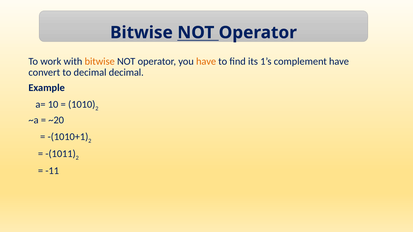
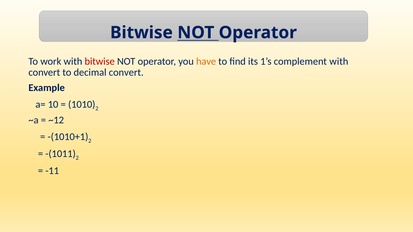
bitwise at (100, 61) colour: orange -> red
complement have: have -> with
decimal decimal: decimal -> convert
~20: ~20 -> ~12
